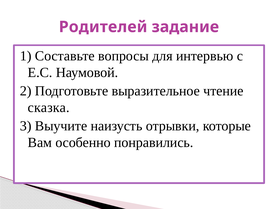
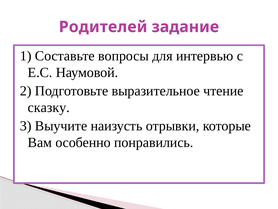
сказка: сказка -> сказку
